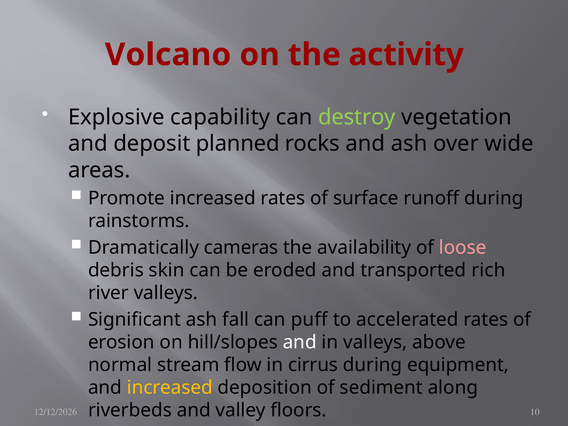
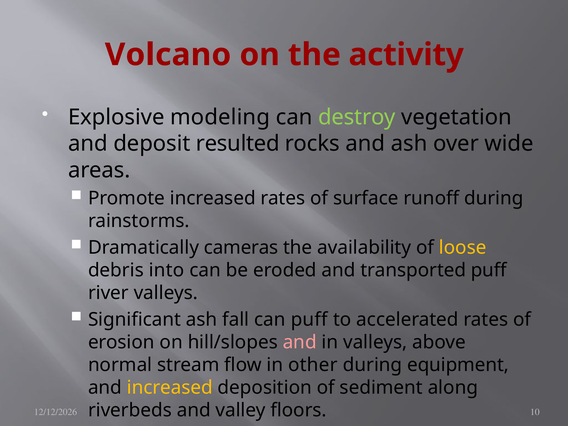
capability: capability -> modeling
planned: planned -> resulted
loose colour: pink -> yellow
skin: skin -> into
transported rich: rich -> puff
and at (300, 342) colour: white -> pink
cirrus: cirrus -> other
